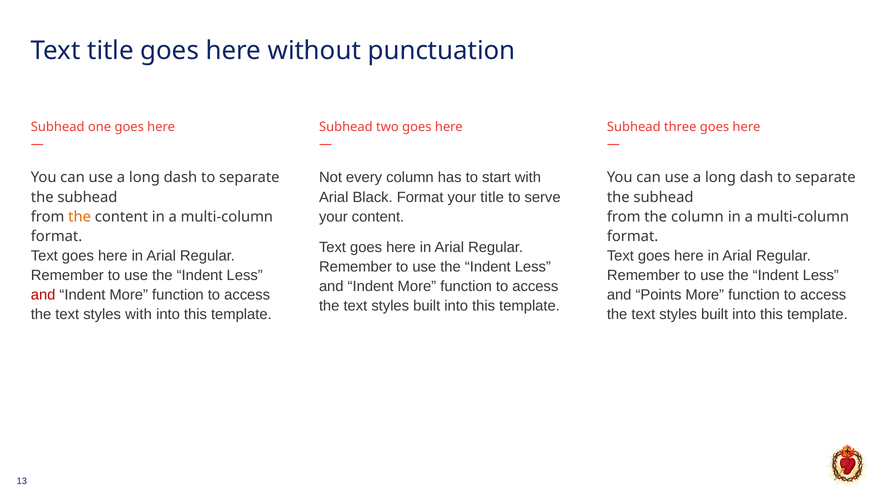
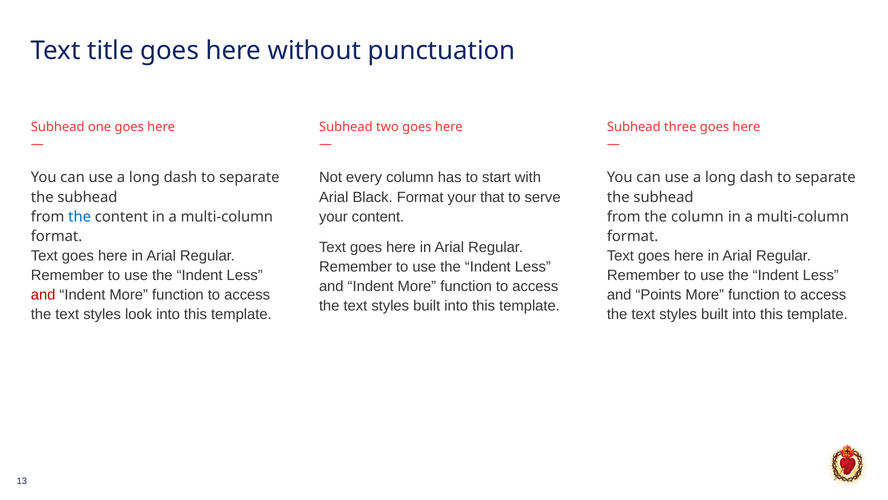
your title: title -> that
the at (80, 216) colour: orange -> blue
styles with: with -> look
